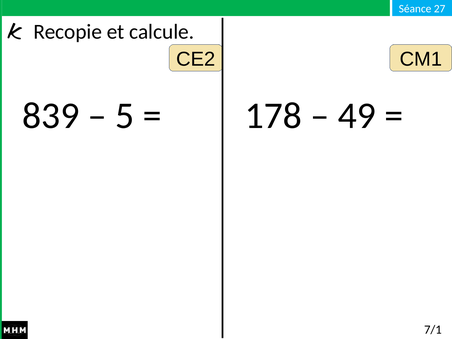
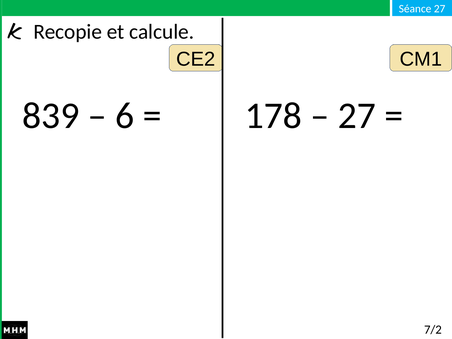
5: 5 -> 6
49 at (357, 116): 49 -> 27
7/1: 7/1 -> 7/2
